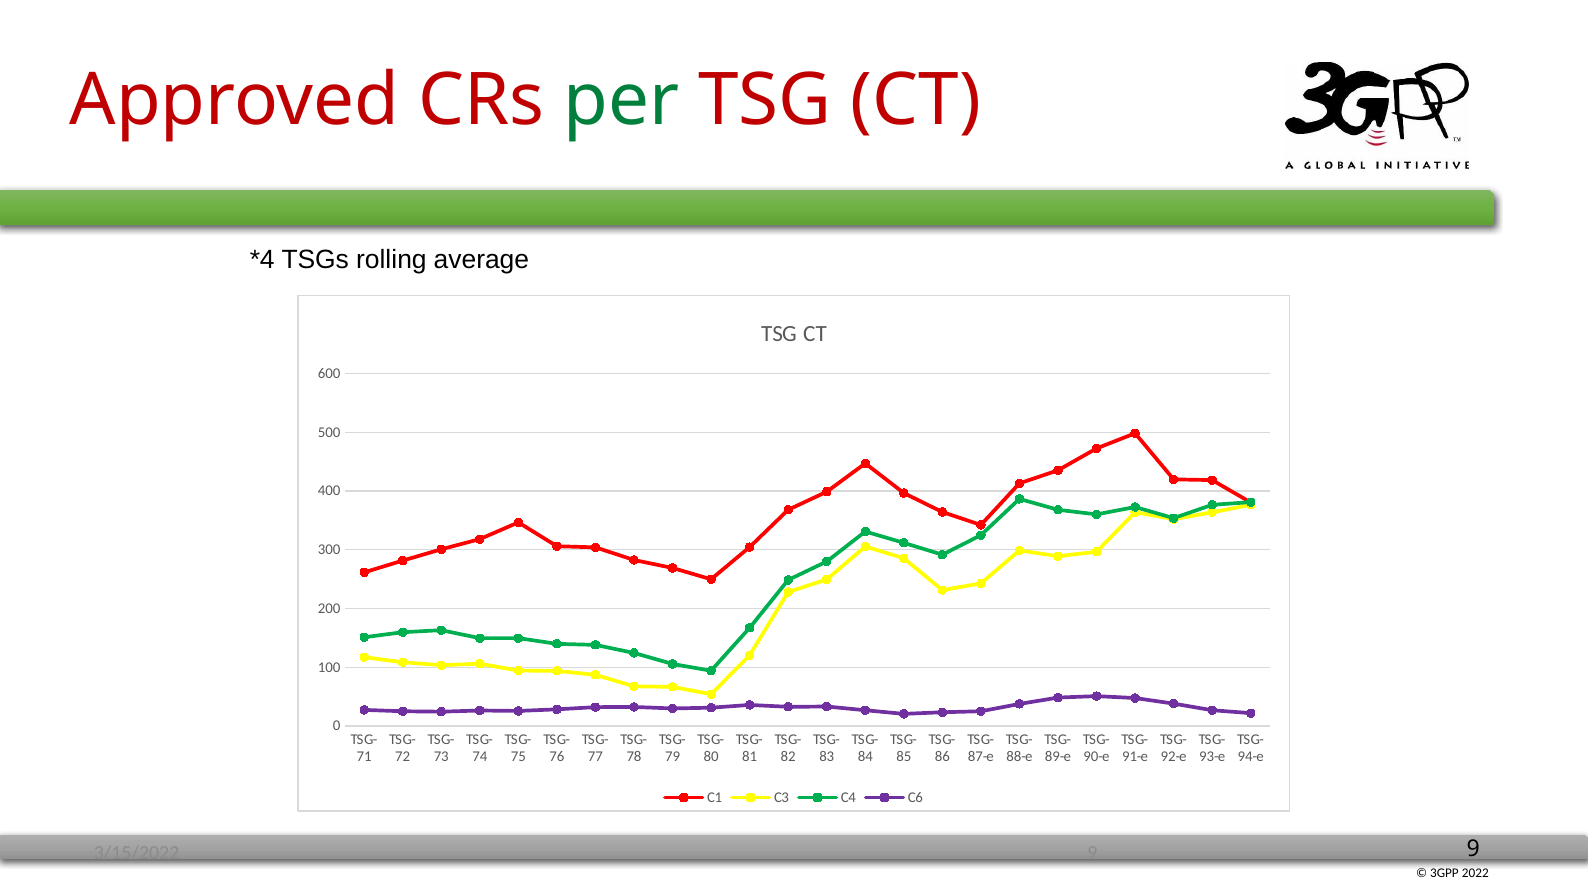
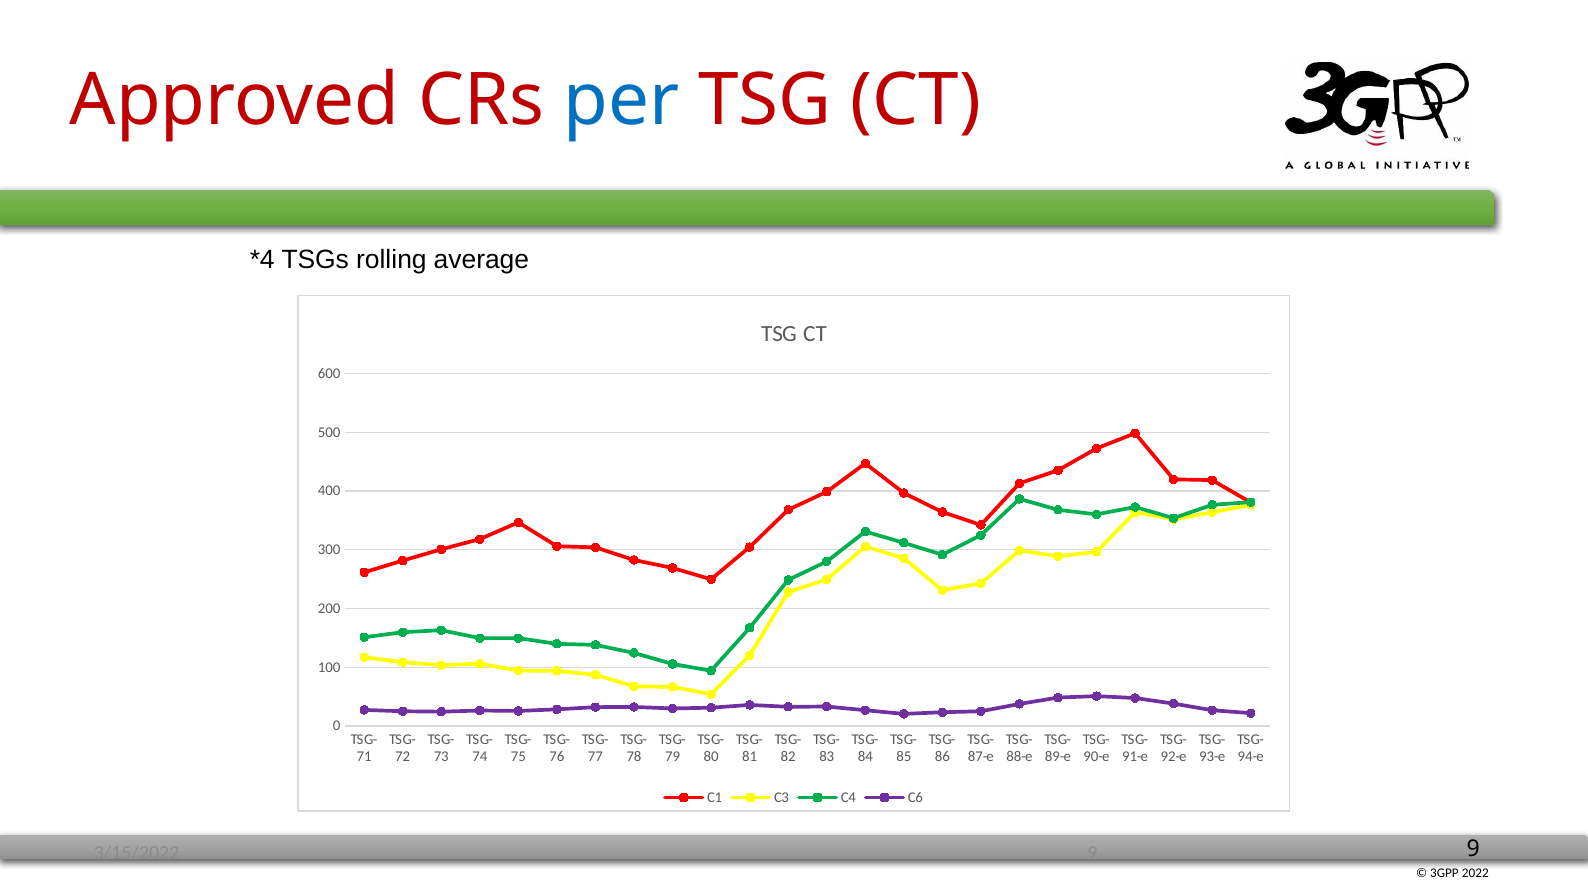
per colour: green -> blue
